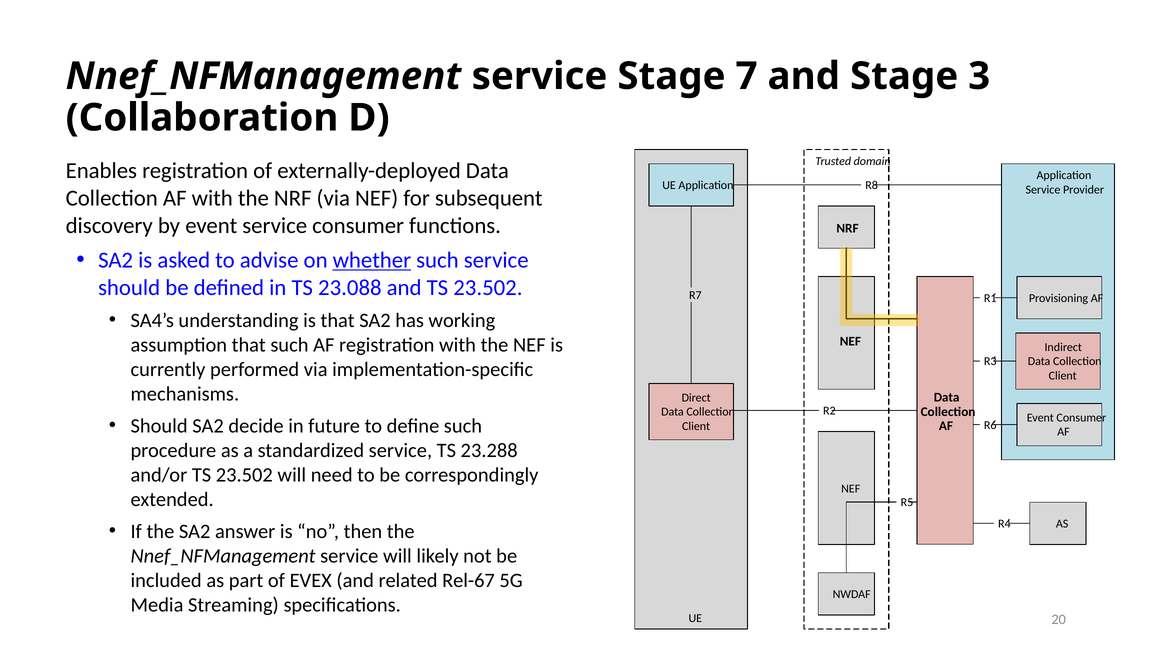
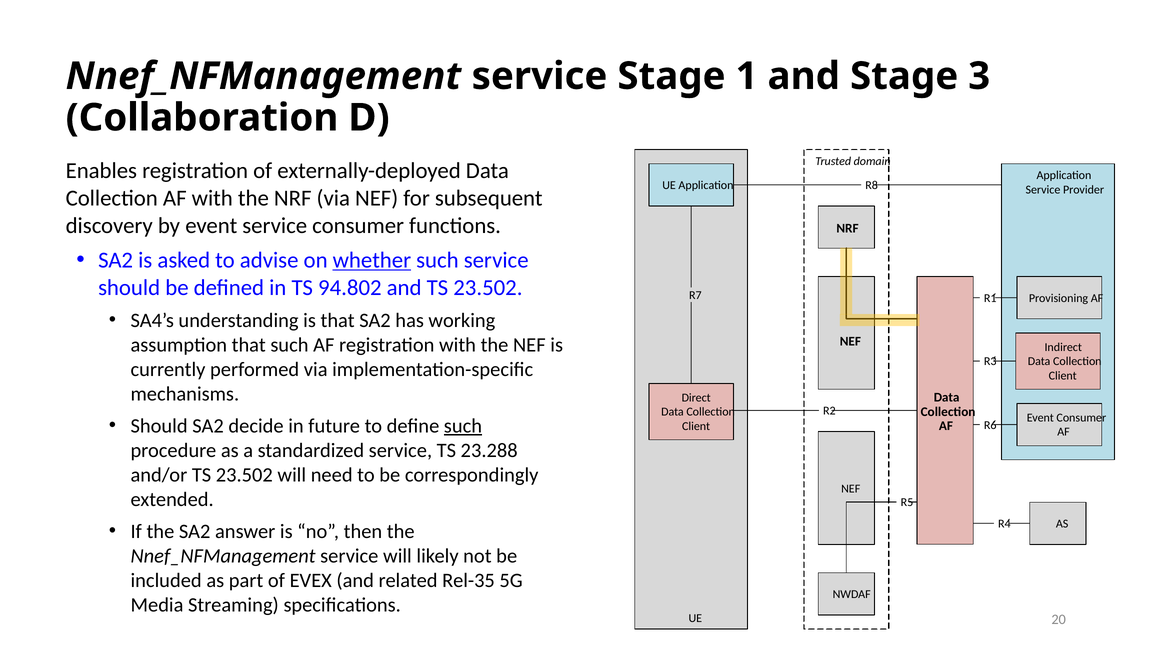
7: 7 -> 1
23.088: 23.088 -> 94.802
such at (463, 426) underline: none -> present
Rel-67: Rel-67 -> Rel-35
